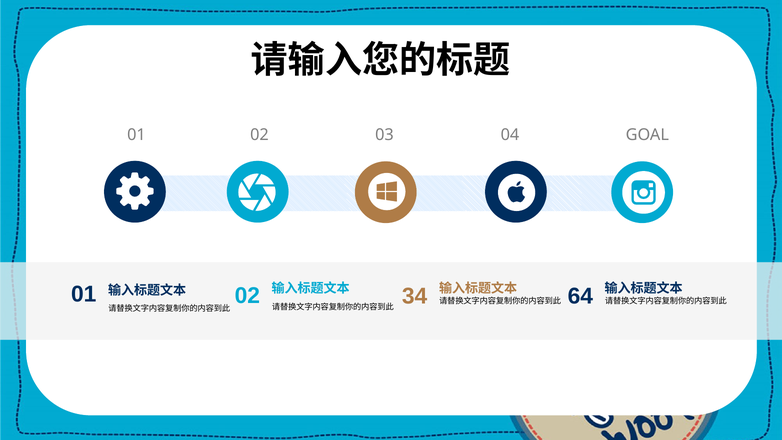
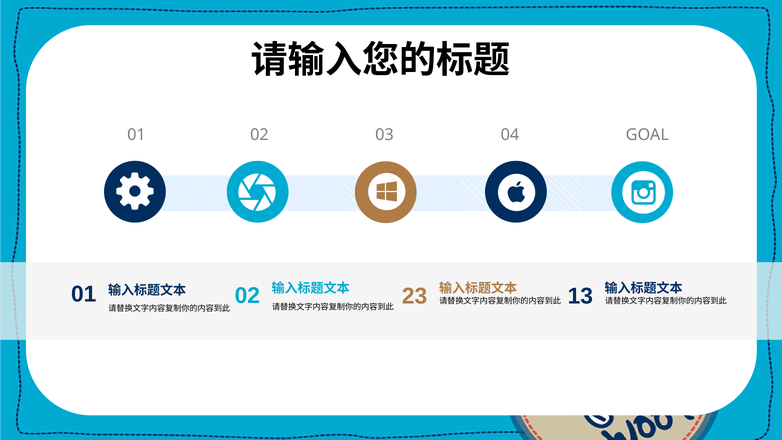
64: 64 -> 13
34: 34 -> 23
